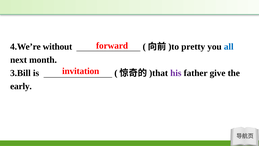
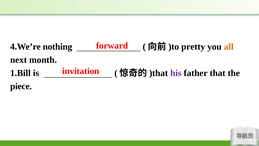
without: without -> nothing
all colour: blue -> orange
3.Bill: 3.Bill -> 1.Bill
give: give -> that
early: early -> piece
